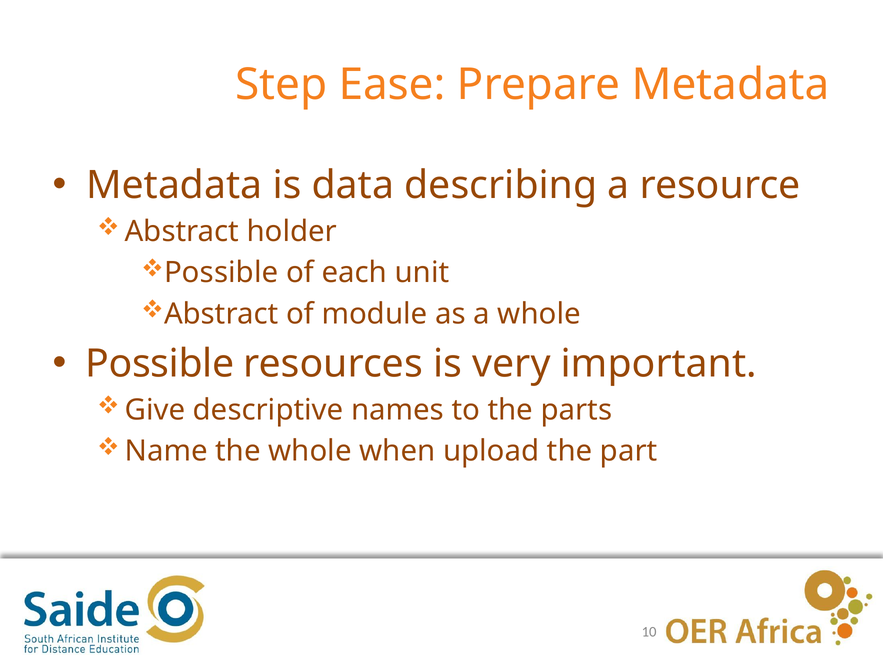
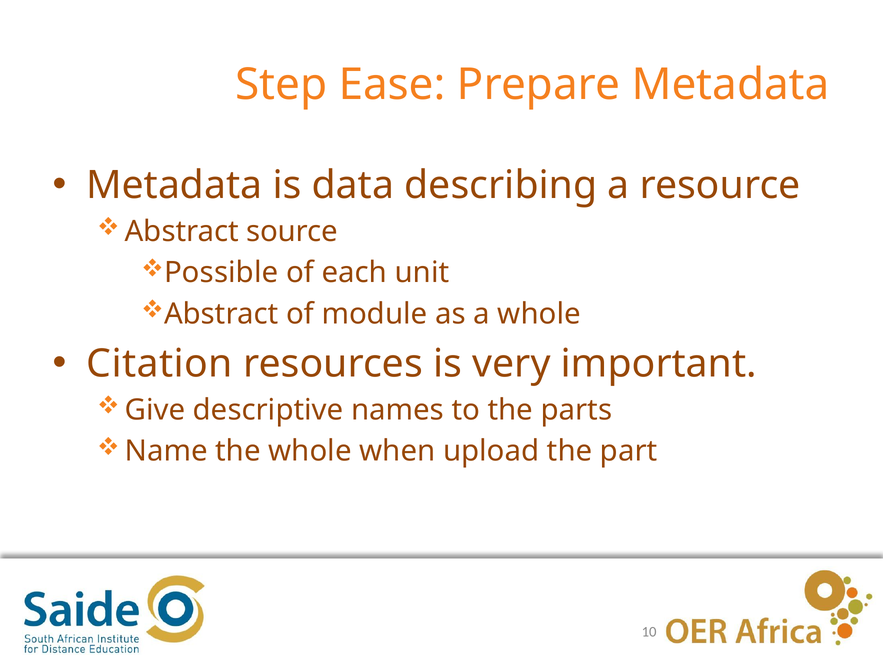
holder: holder -> source
Possible at (160, 364): Possible -> Citation
